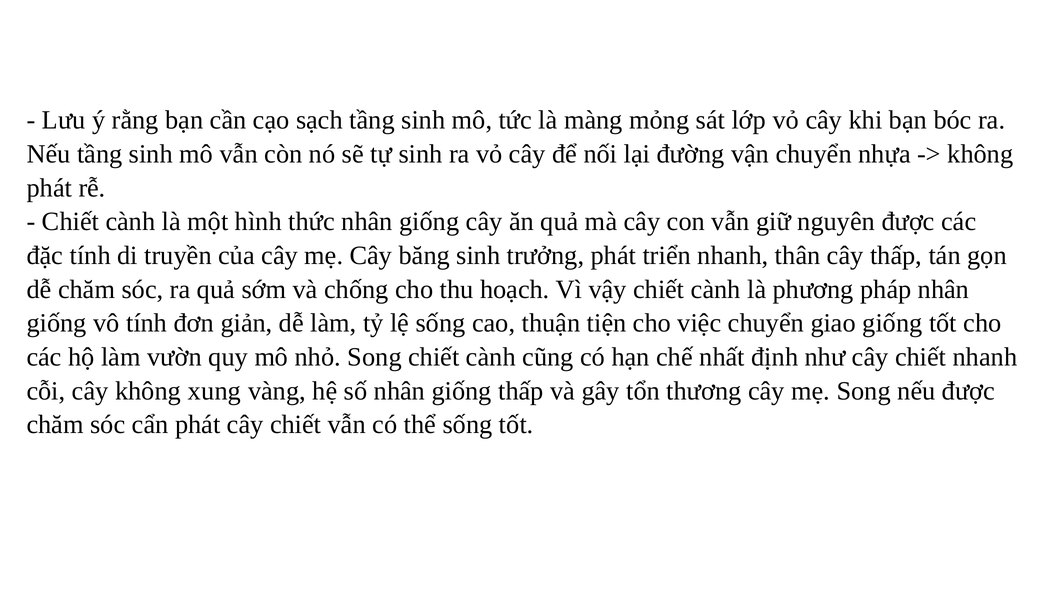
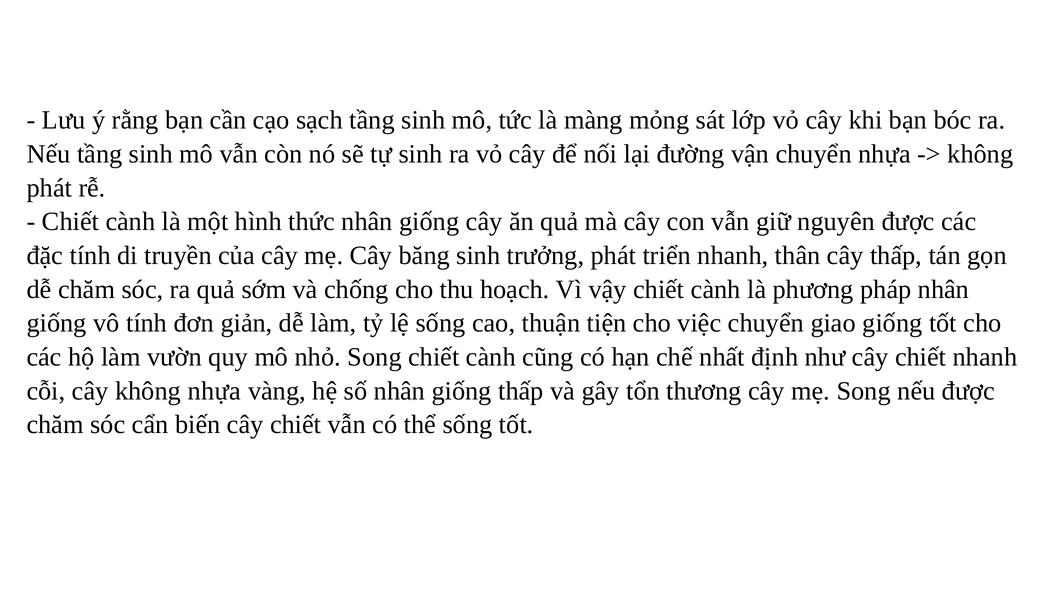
không xung: xung -> nhựa
cẩn phát: phát -> biến
